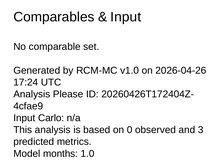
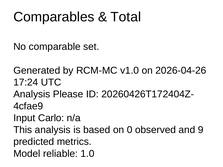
Input at (126, 17): Input -> Total
3: 3 -> 9
months: months -> reliable
